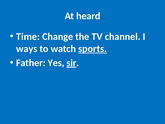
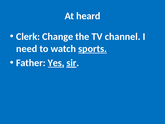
Time: Time -> Clerk
ways: ways -> need
Yes underline: none -> present
